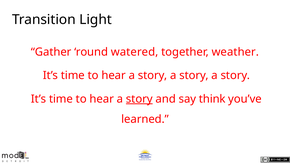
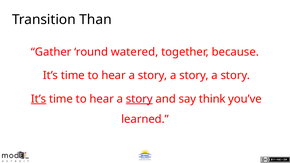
Light: Light -> Than
weather: weather -> because
It’s at (39, 99) underline: none -> present
